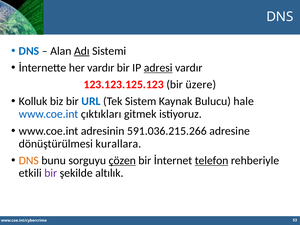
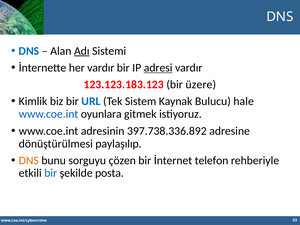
123.123.125.123: 123.123.125.123 -> 123.123.183.123
Kolluk: Kolluk -> Kimlik
çıktıkları: çıktıkları -> oyunlara
591.036.215.266: 591.036.215.266 -> 397.738.336.892
kurallara: kurallara -> paylaşılıp
çözen underline: present -> none
telefon underline: present -> none
bir at (51, 173) colour: purple -> blue
altılık: altılık -> posta
